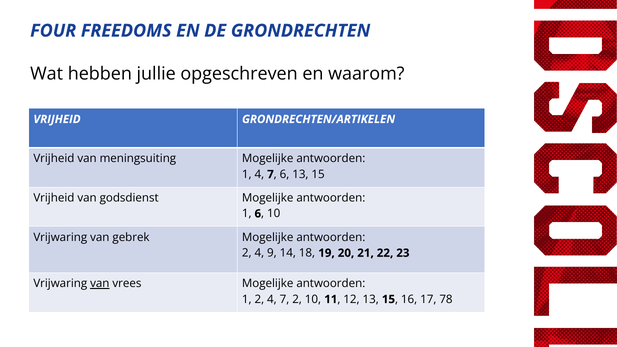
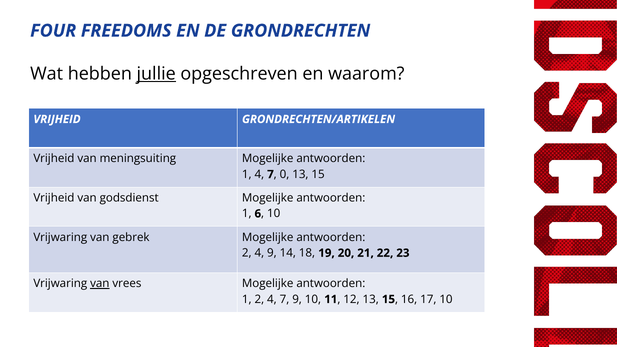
jullie underline: none -> present
7 6: 6 -> 0
7 2: 2 -> 9
17 78: 78 -> 10
